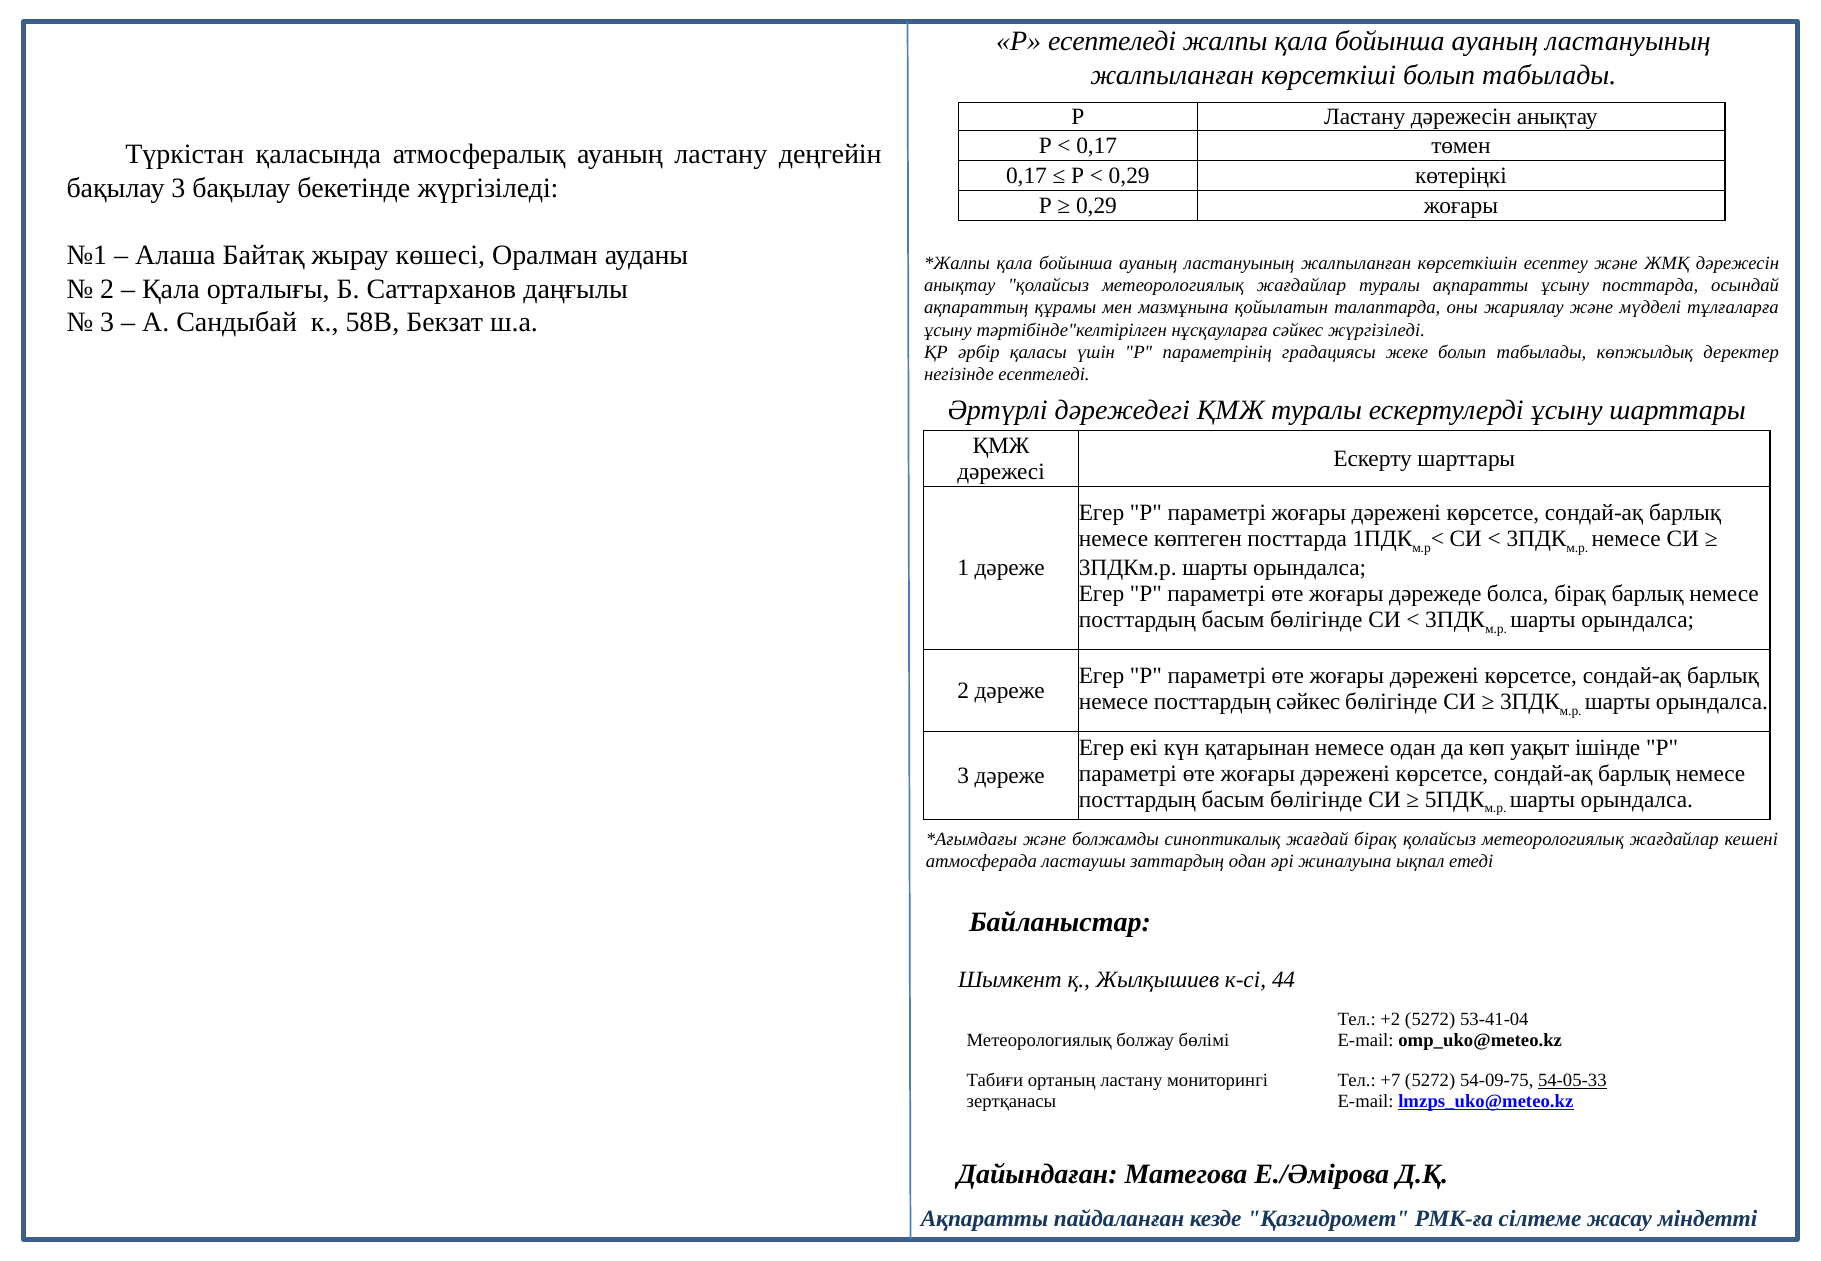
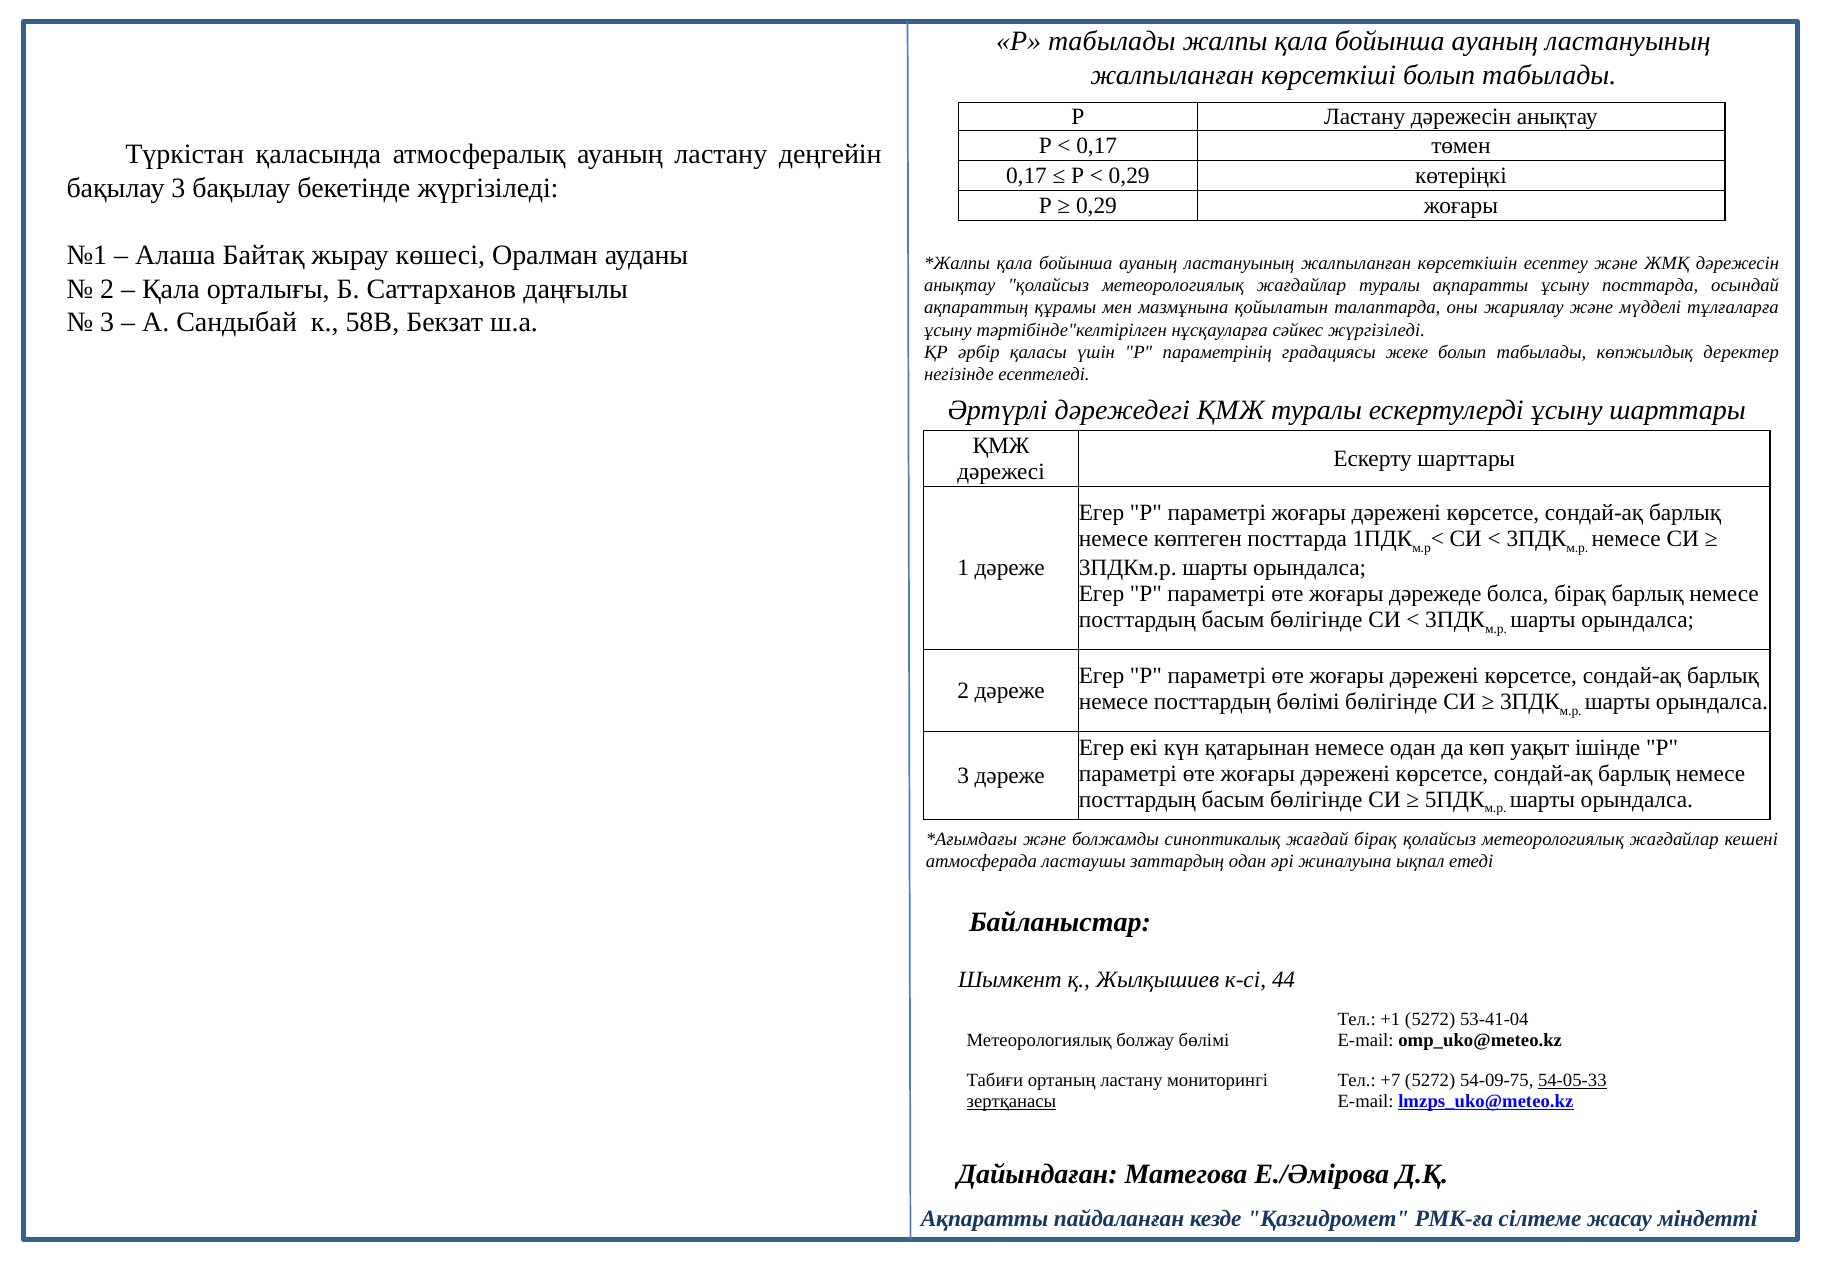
Р есептеледі: есептеледі -> табылады
посттардың сәйкес: сәйкес -> бөлімі
+2: +2 -> +1
зертқанасы underline: none -> present
